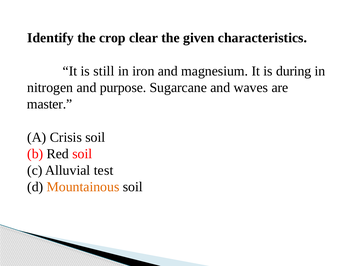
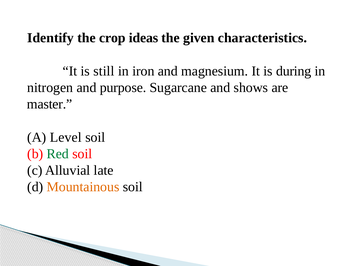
clear: clear -> ideas
waves: waves -> shows
Crisis: Crisis -> Level
Red colour: black -> green
test: test -> late
